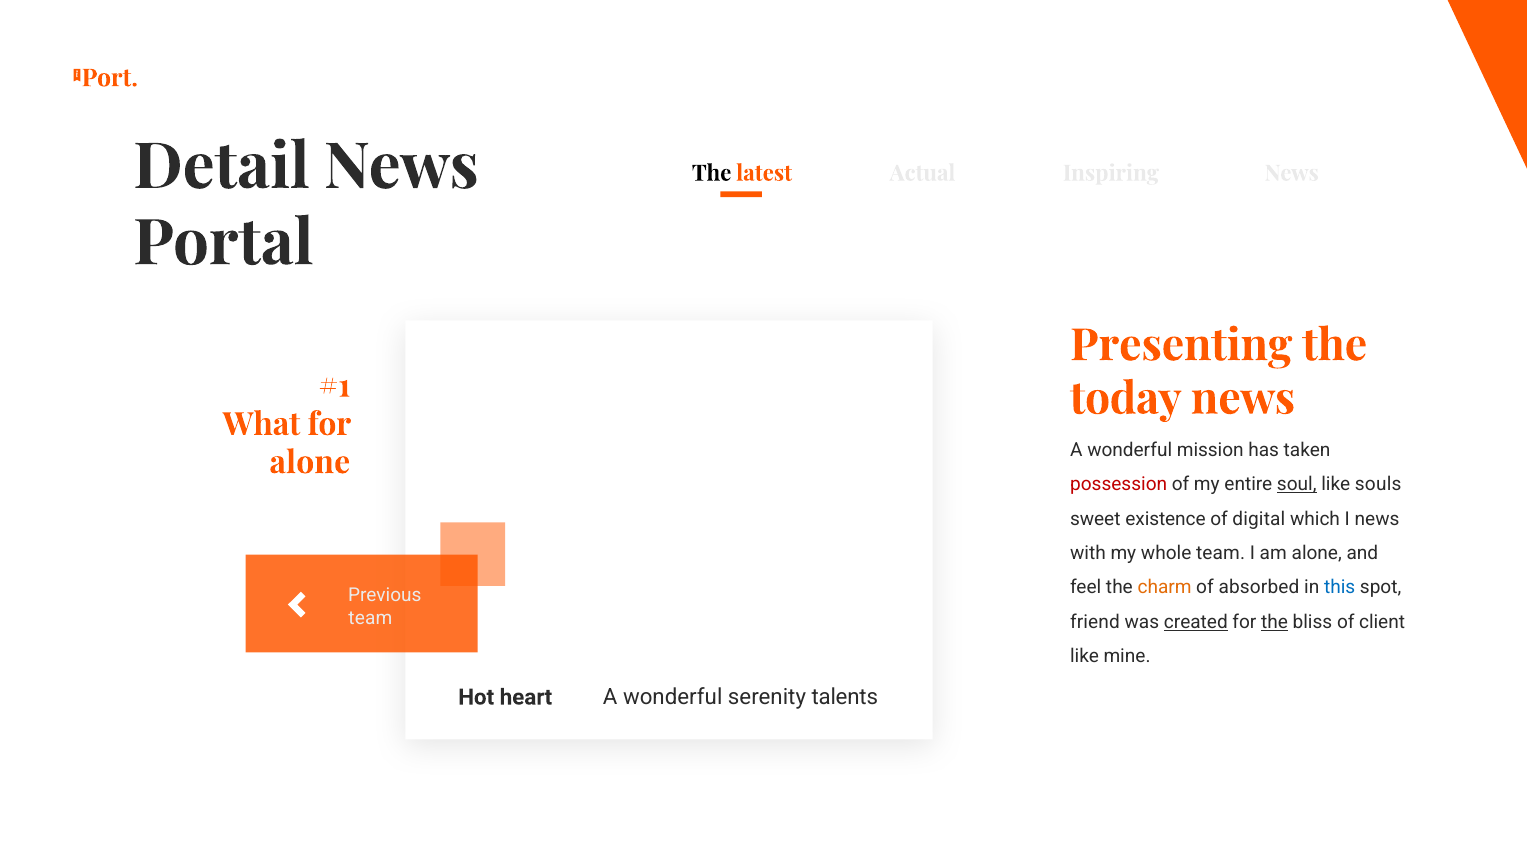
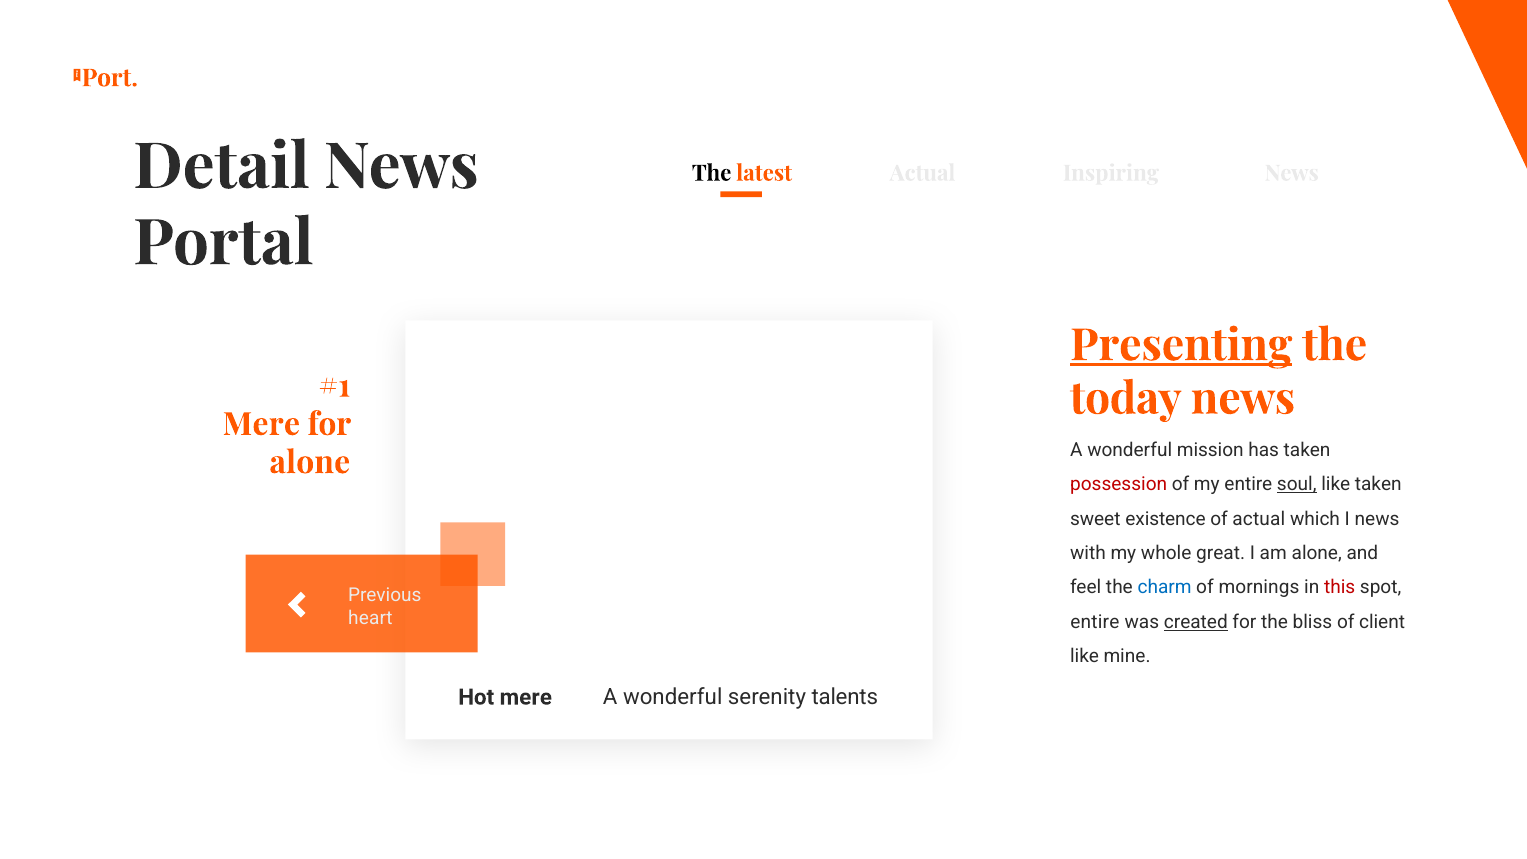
Presenting underline: none -> present
What at (262, 424): What -> Mere
like souls: souls -> taken
of digital: digital -> actual
whole team: team -> great
charm colour: orange -> blue
absorbed: absorbed -> mornings
this colour: blue -> red
team at (370, 618): team -> heart
friend at (1095, 622): friend -> entire
the at (1274, 622) underline: present -> none
Hot heart: heart -> mere
